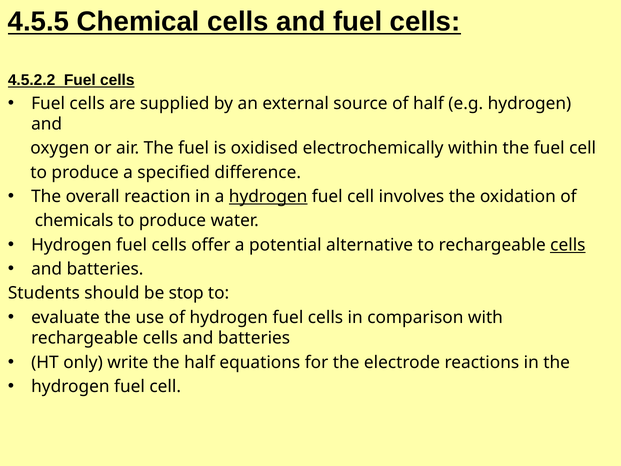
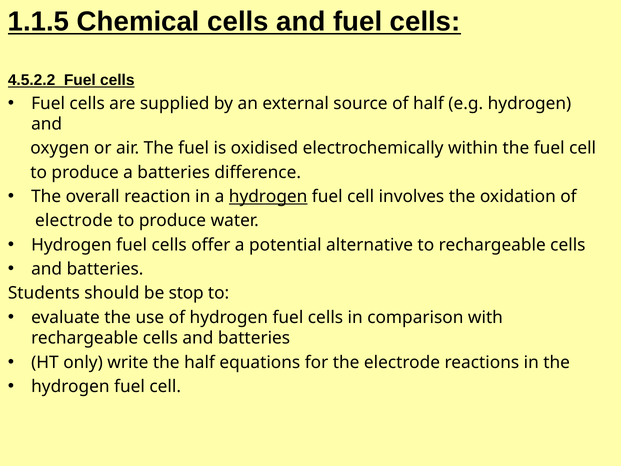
4.5.5: 4.5.5 -> 1.1.5
a specified: specified -> batteries
chemicals at (74, 221): chemicals -> electrode
cells at (568, 245) underline: present -> none
